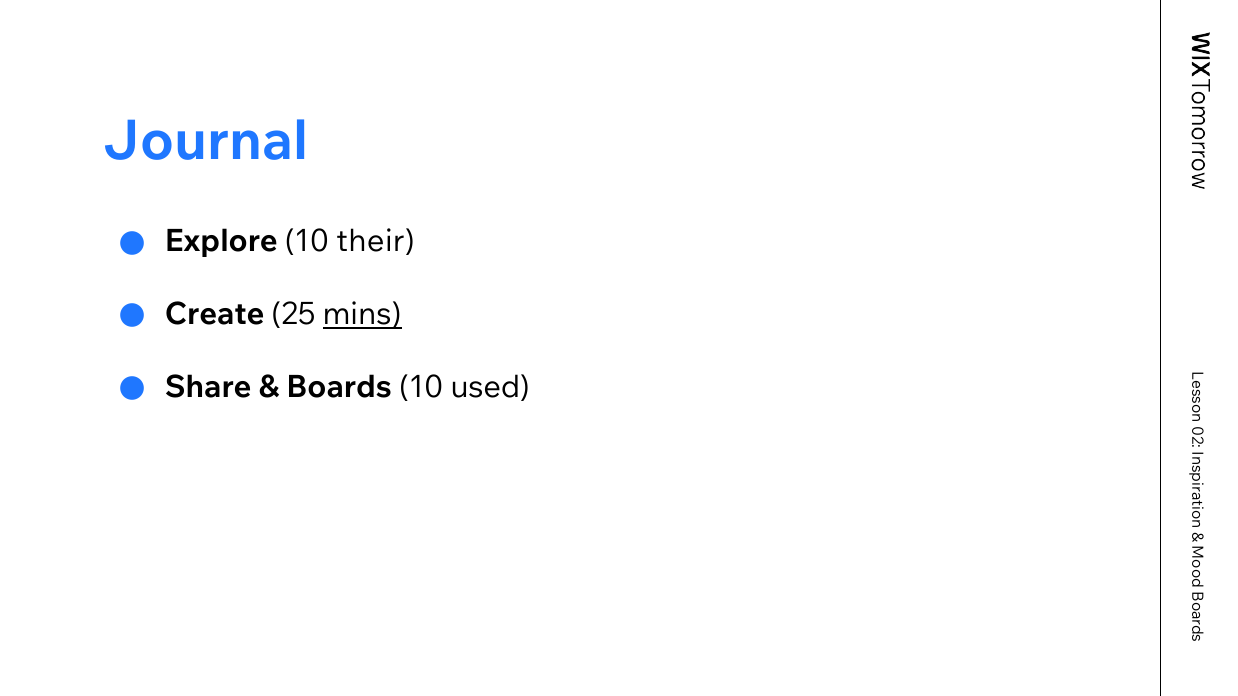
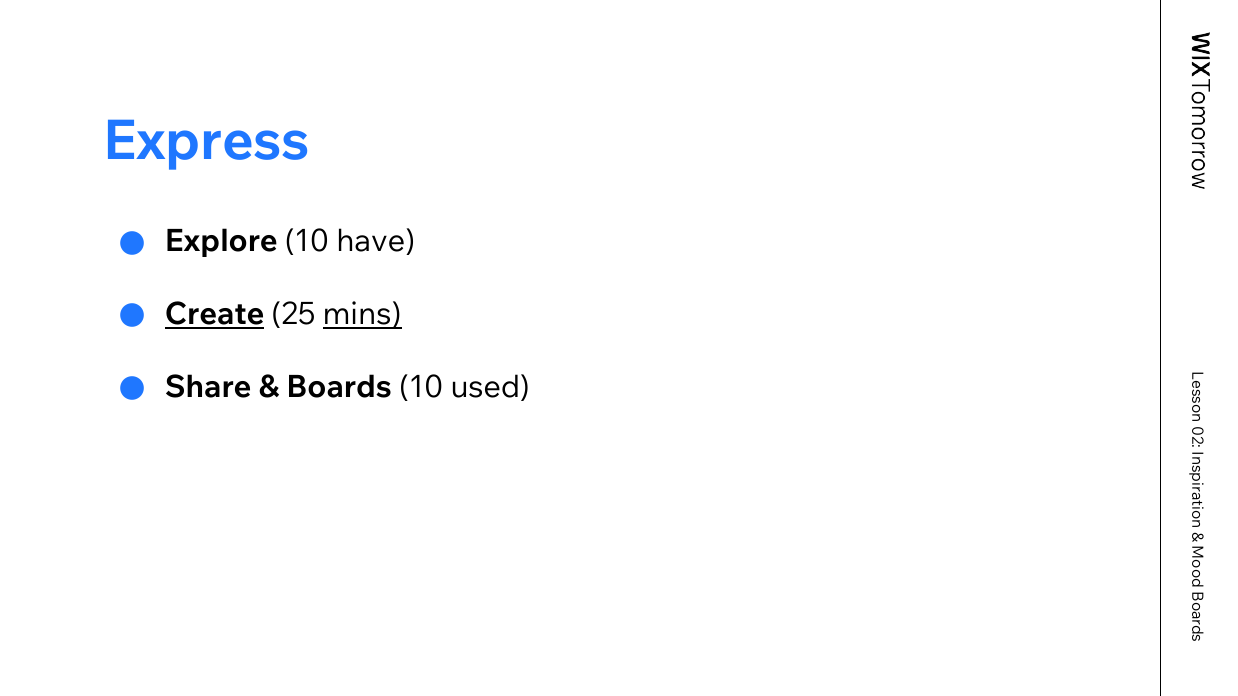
Journal: Journal -> Express
their: their -> have
Create underline: none -> present
